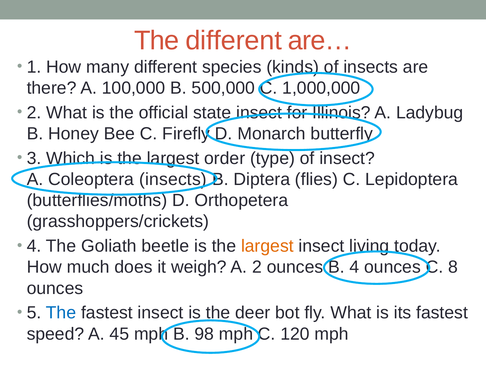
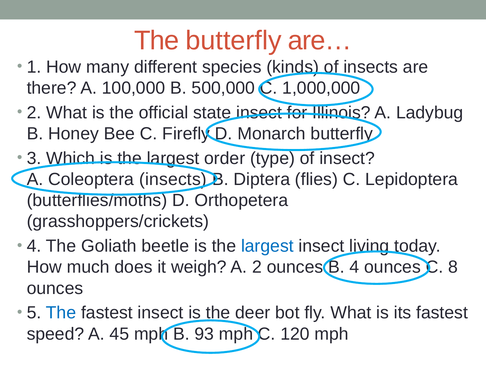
The different: different -> butterfly
largest at (267, 246) colour: orange -> blue
98: 98 -> 93
